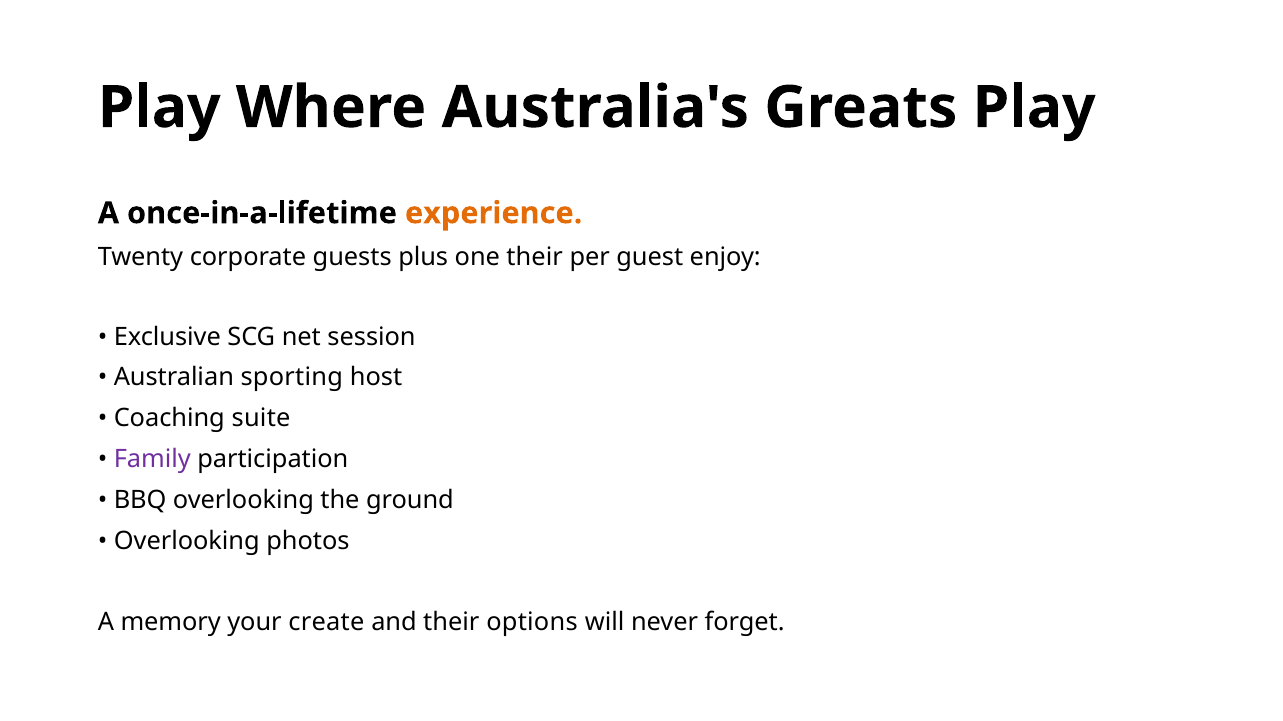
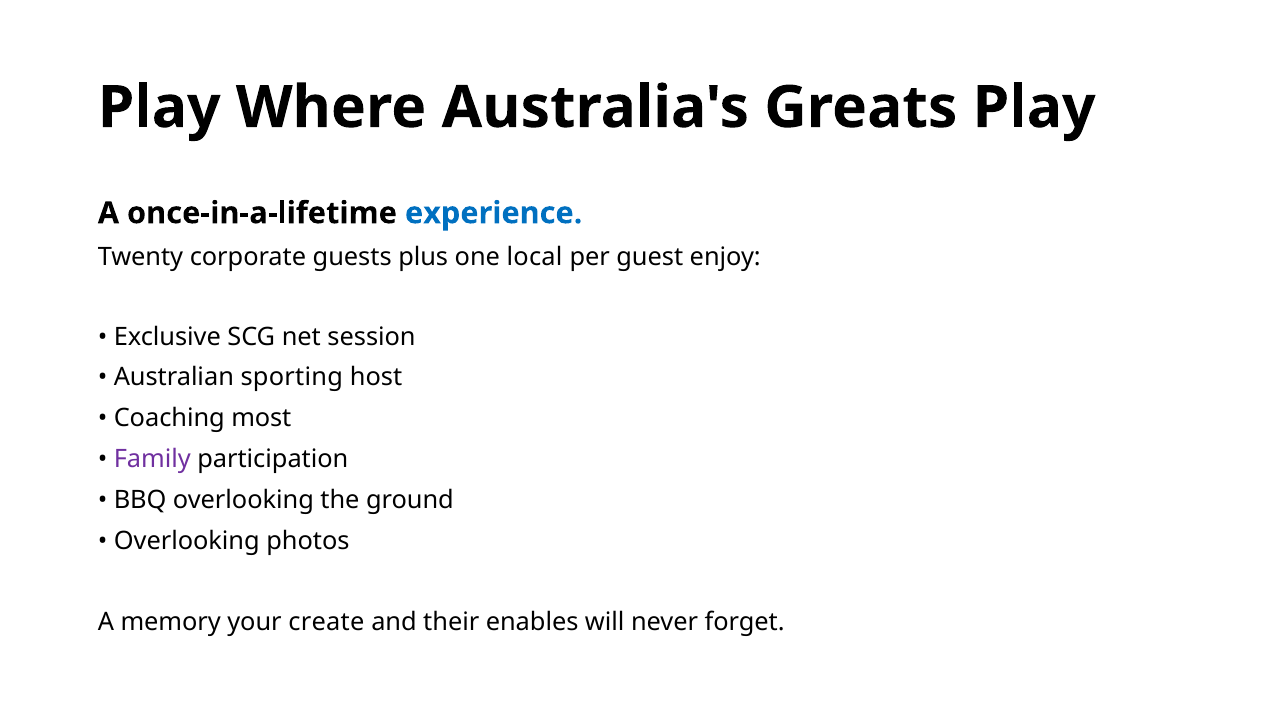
experience colour: orange -> blue
one their: their -> local
suite: suite -> most
options: options -> enables
